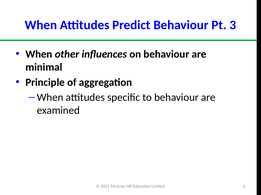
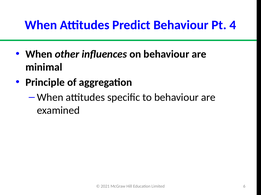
3: 3 -> 4
